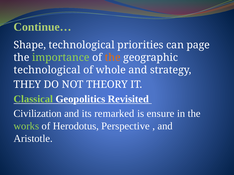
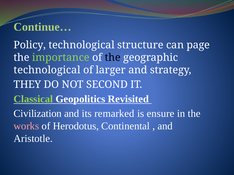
Shape: Shape -> Policy
priorities: priorities -> structure
the at (113, 58) colour: orange -> black
whole: whole -> larger
THEORY: THEORY -> SECOND
works colour: light green -> pink
Perspective: Perspective -> Continental
